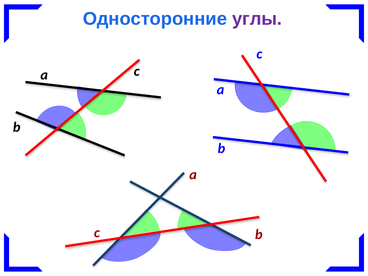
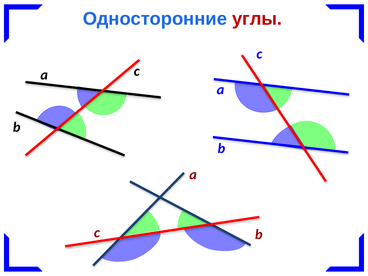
углы colour: purple -> red
